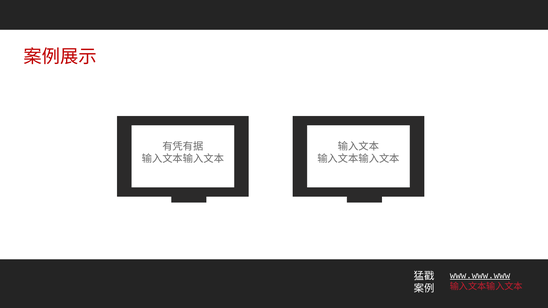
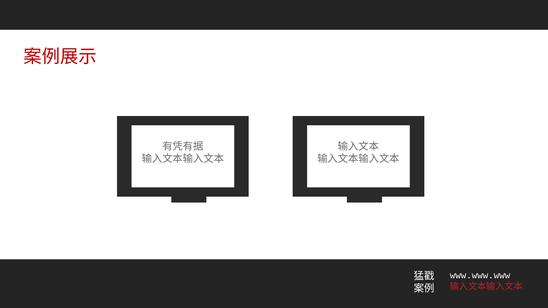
www.www.www underline: present -> none
